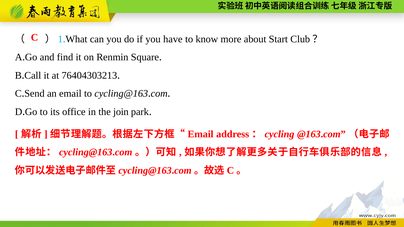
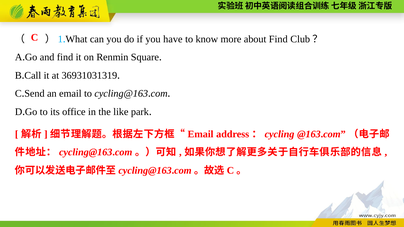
about Start: Start -> Find
76404303213: 76404303213 -> 36931031319
join: join -> like
